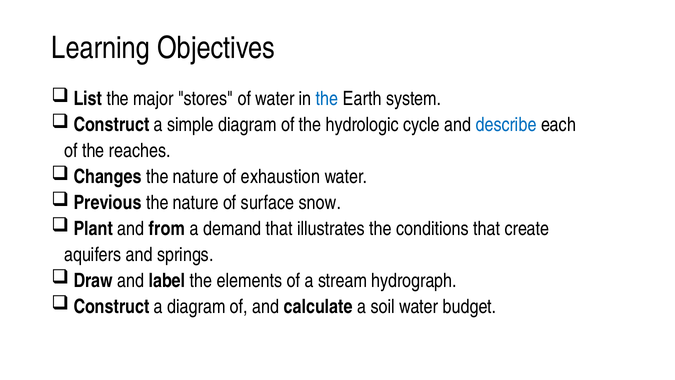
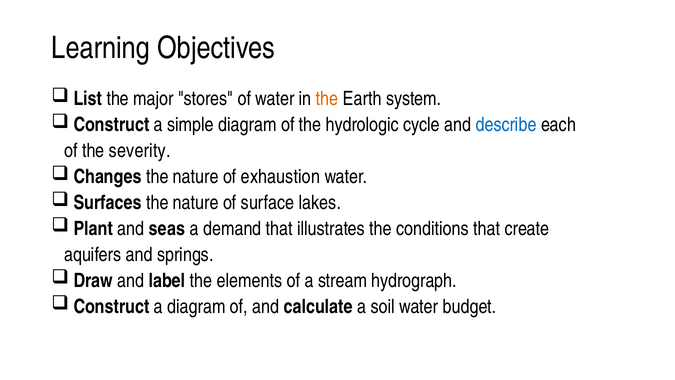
the at (327, 99) colour: blue -> orange
reaches: reaches -> severity
Previous: Previous -> Surfaces
snow: snow -> lakes
from: from -> seas
